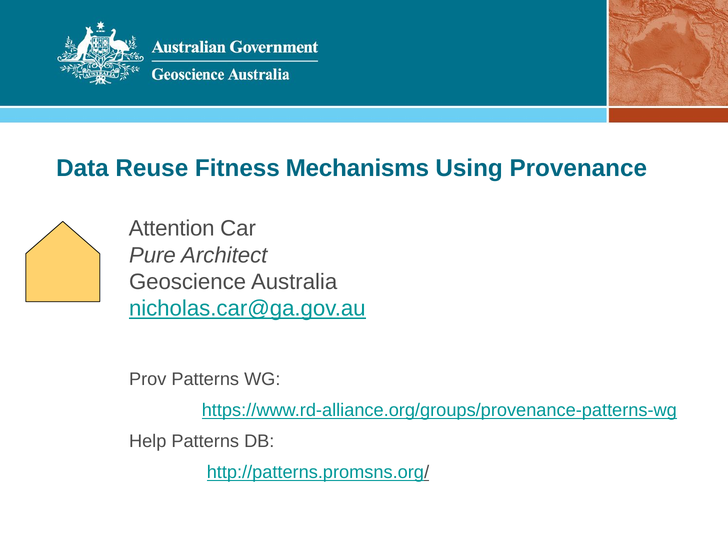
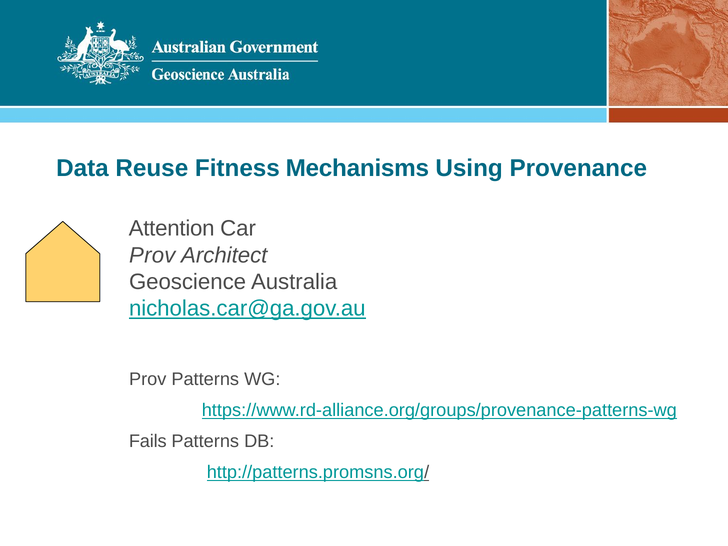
Pure at (152, 255): Pure -> Prov
Help: Help -> Fails
